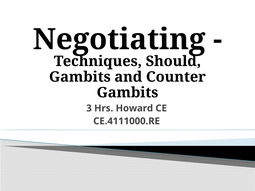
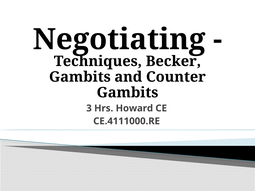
Should: Should -> Becker
